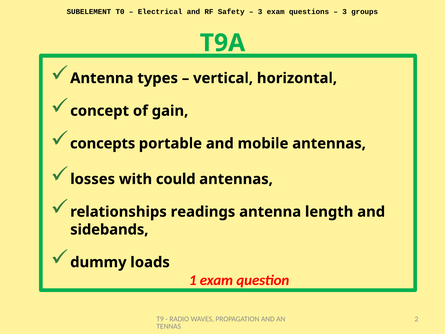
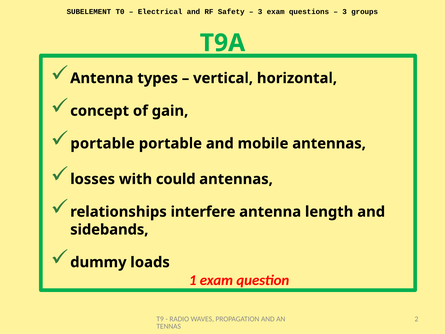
concepts at (103, 143): concepts -> portable
readings: readings -> interfere
